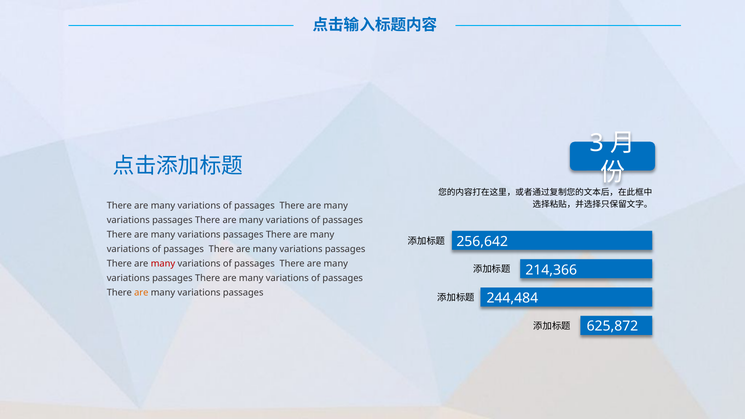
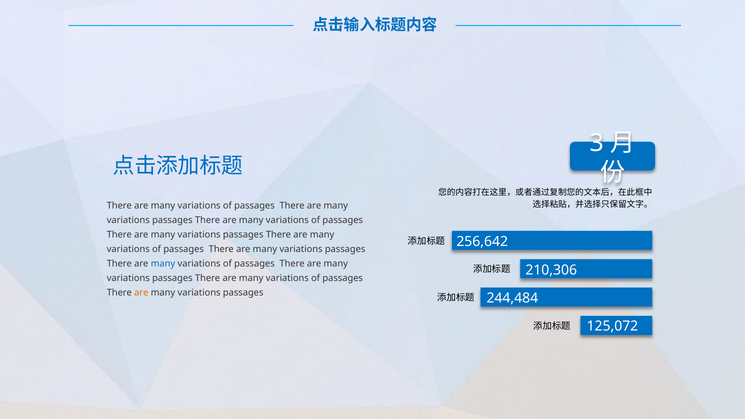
many at (163, 264) colour: red -> blue
214,366: 214,366 -> 210,306
625,872: 625,872 -> 125,072
